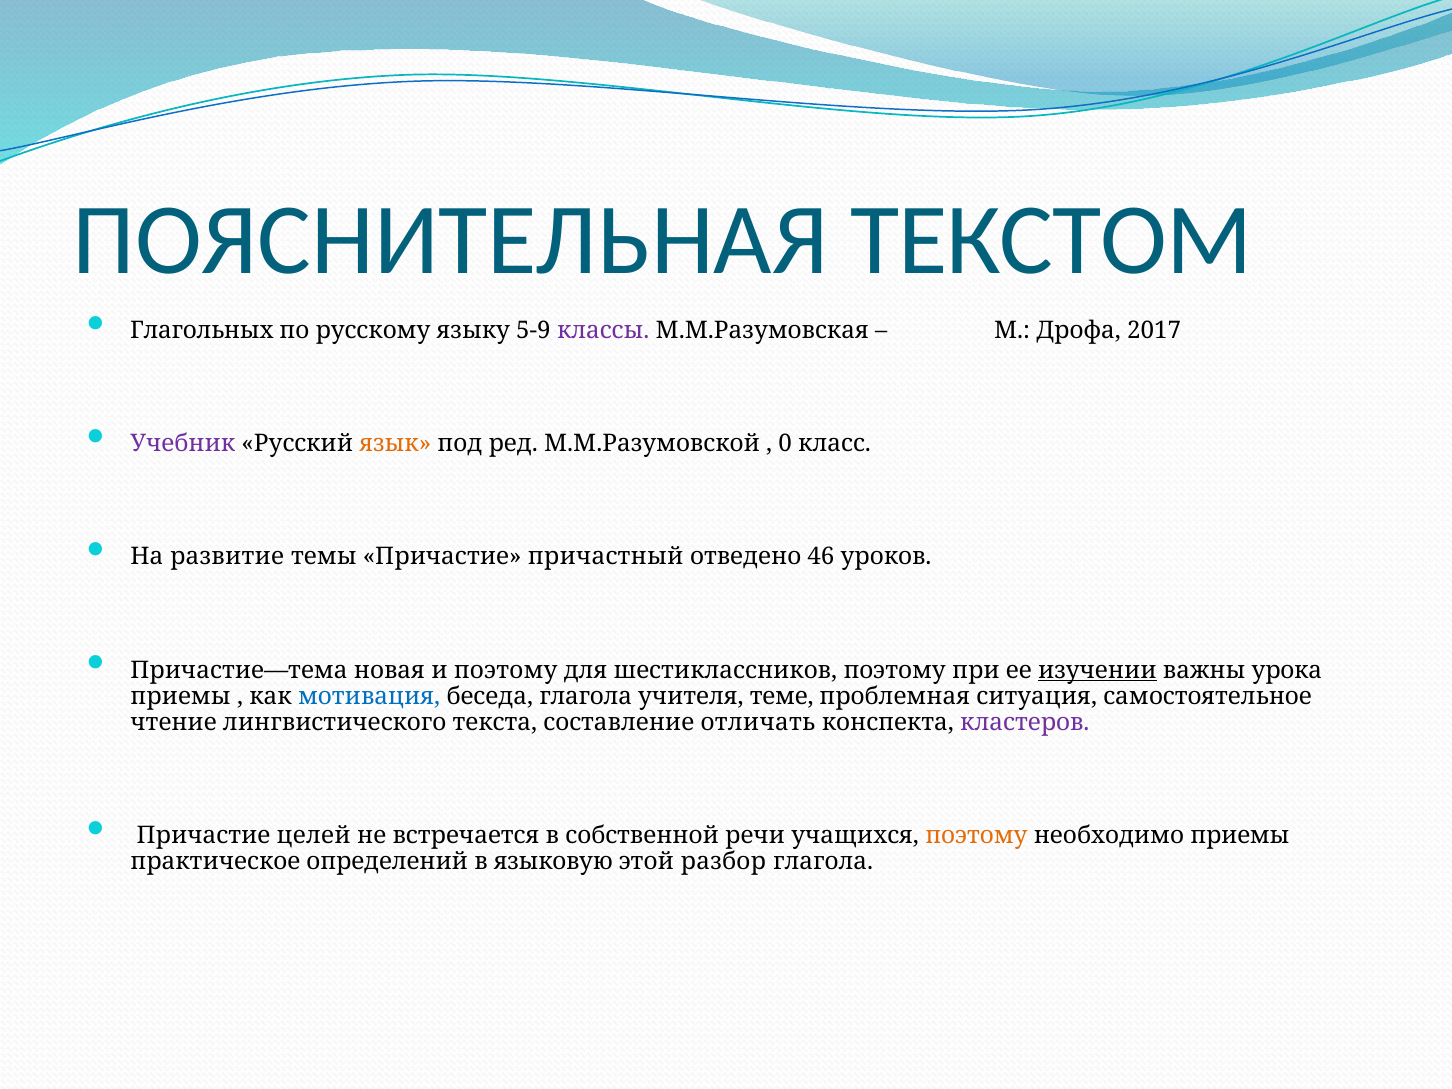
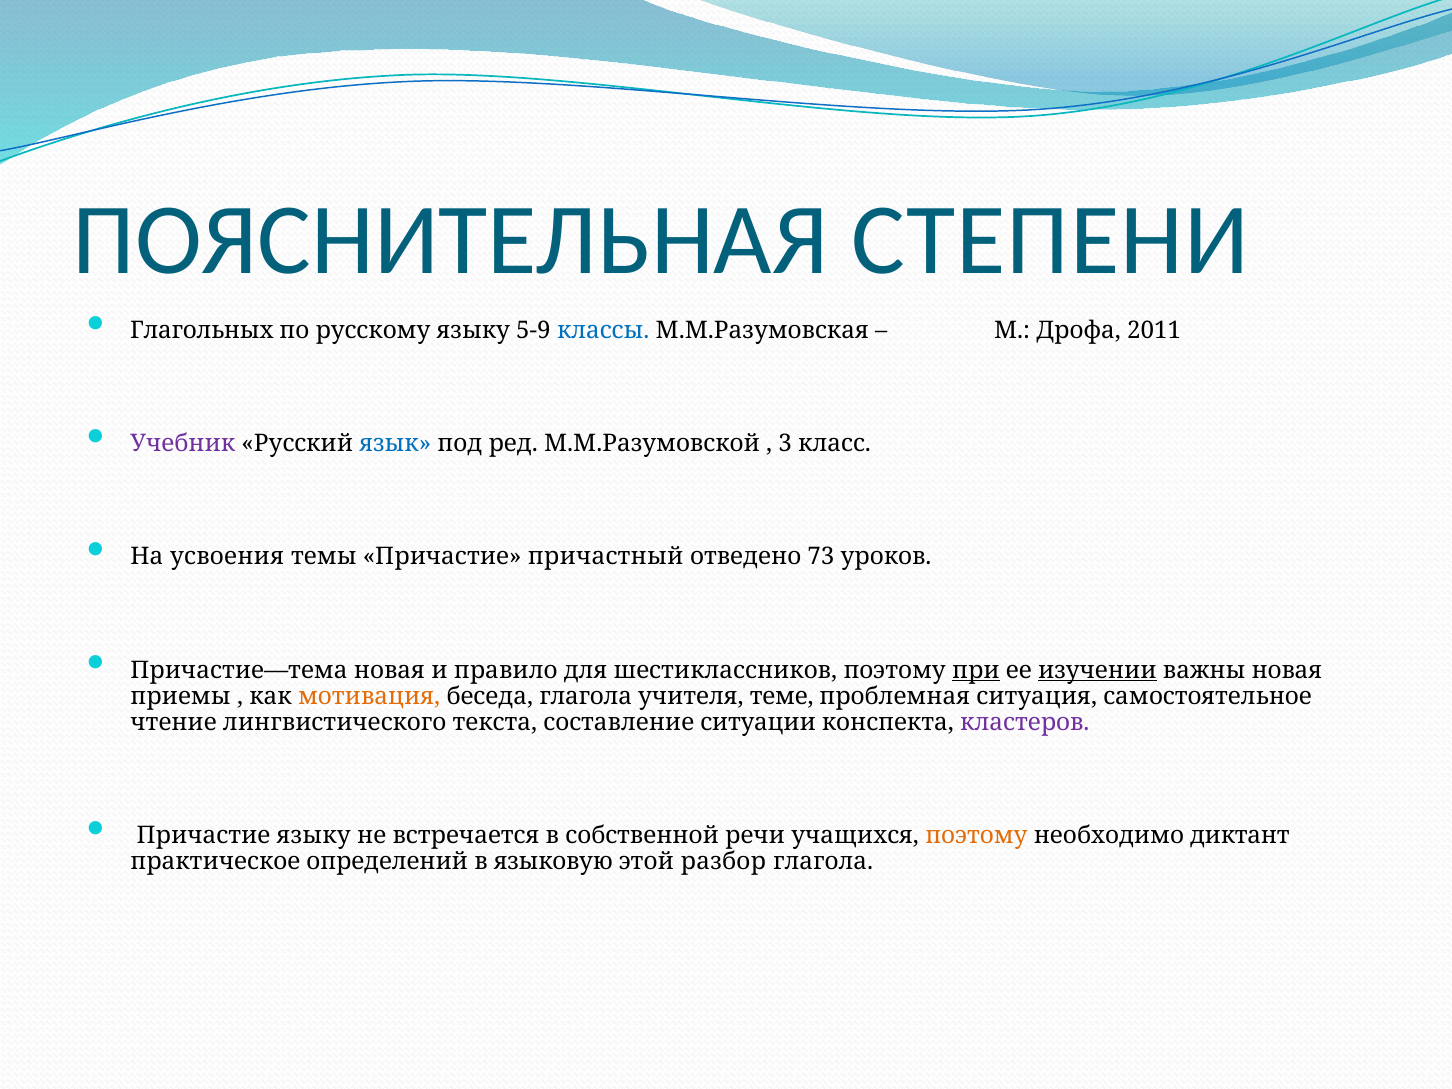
ТЕКСТОМ: ТЕКСТОМ -> СТЕПЕНИ
классы colour: purple -> blue
2017: 2017 -> 2011
язык colour: orange -> blue
0: 0 -> 3
развитие: развитие -> усвоения
46: 46 -> 73
и поэтому: поэтому -> правило
при underline: none -> present
важны урока: урока -> новая
мотивация colour: blue -> orange
отличать: отличать -> ситуации
Причастие целей: целей -> языку
необходимо приемы: приемы -> диктант
